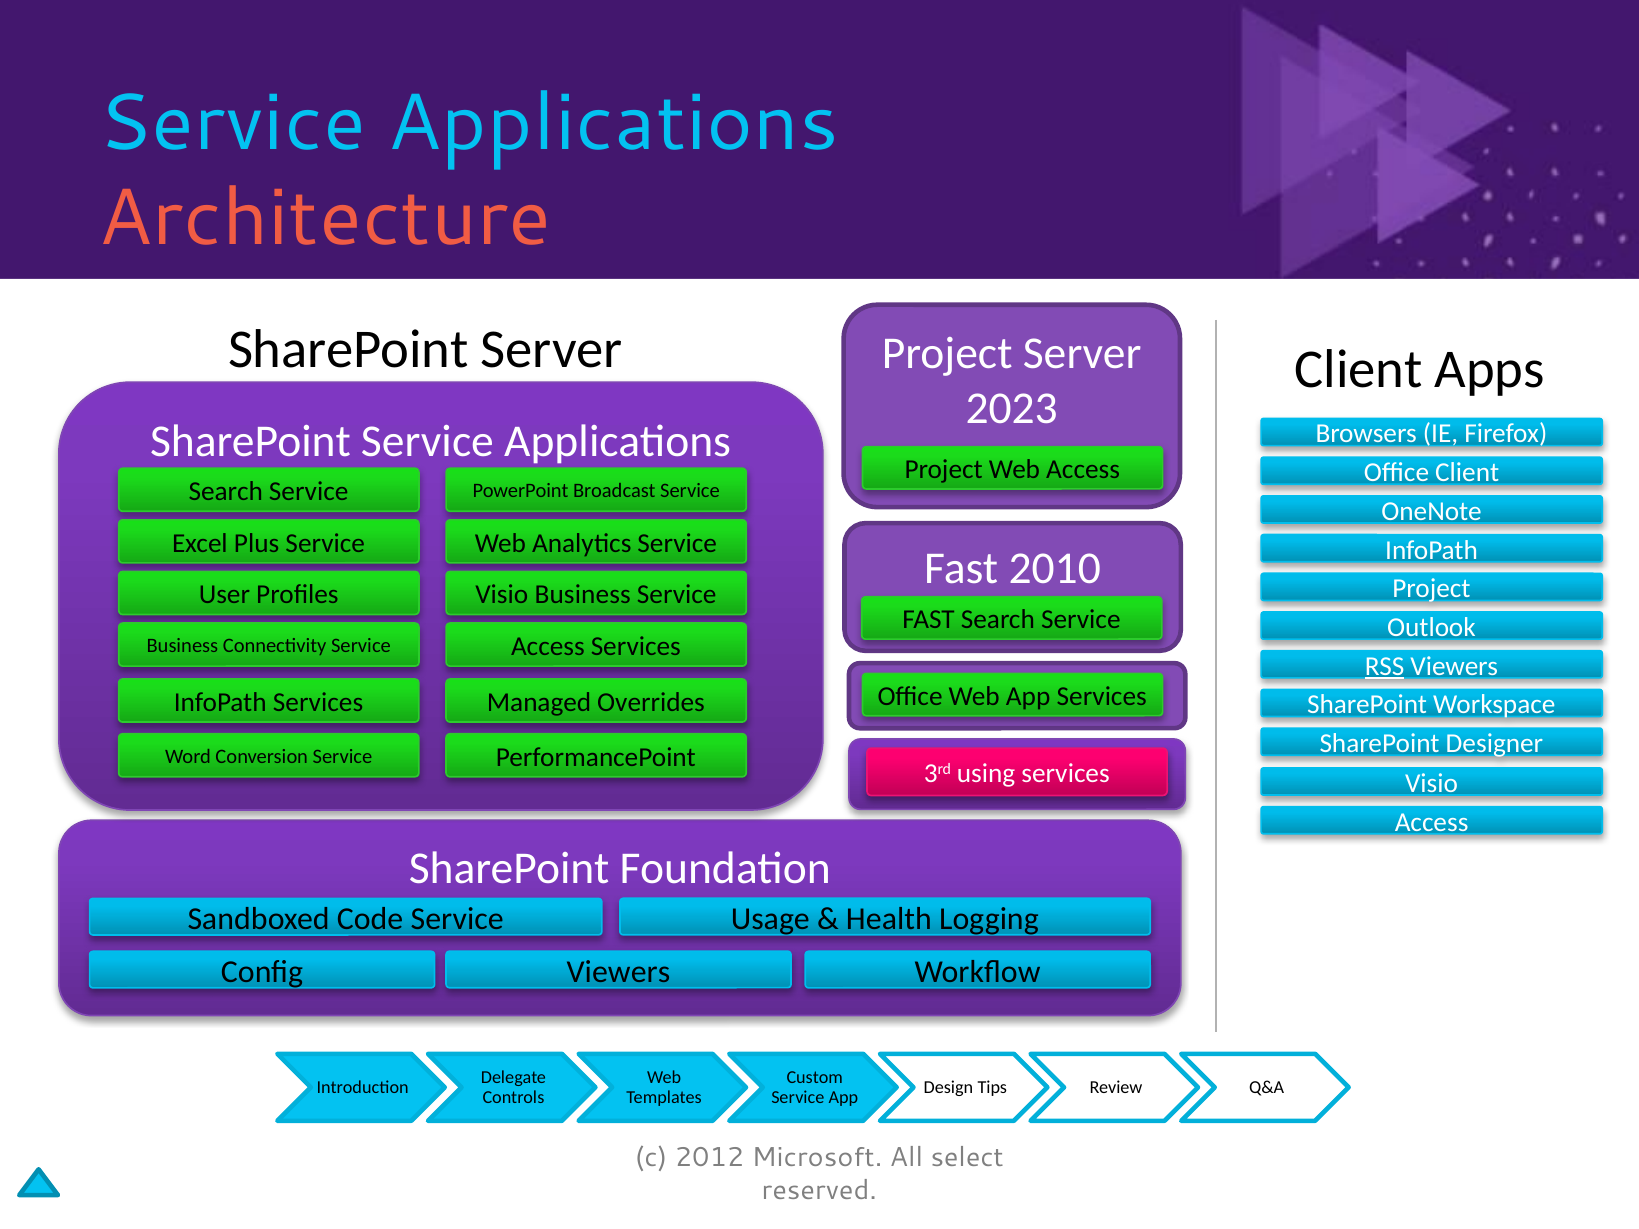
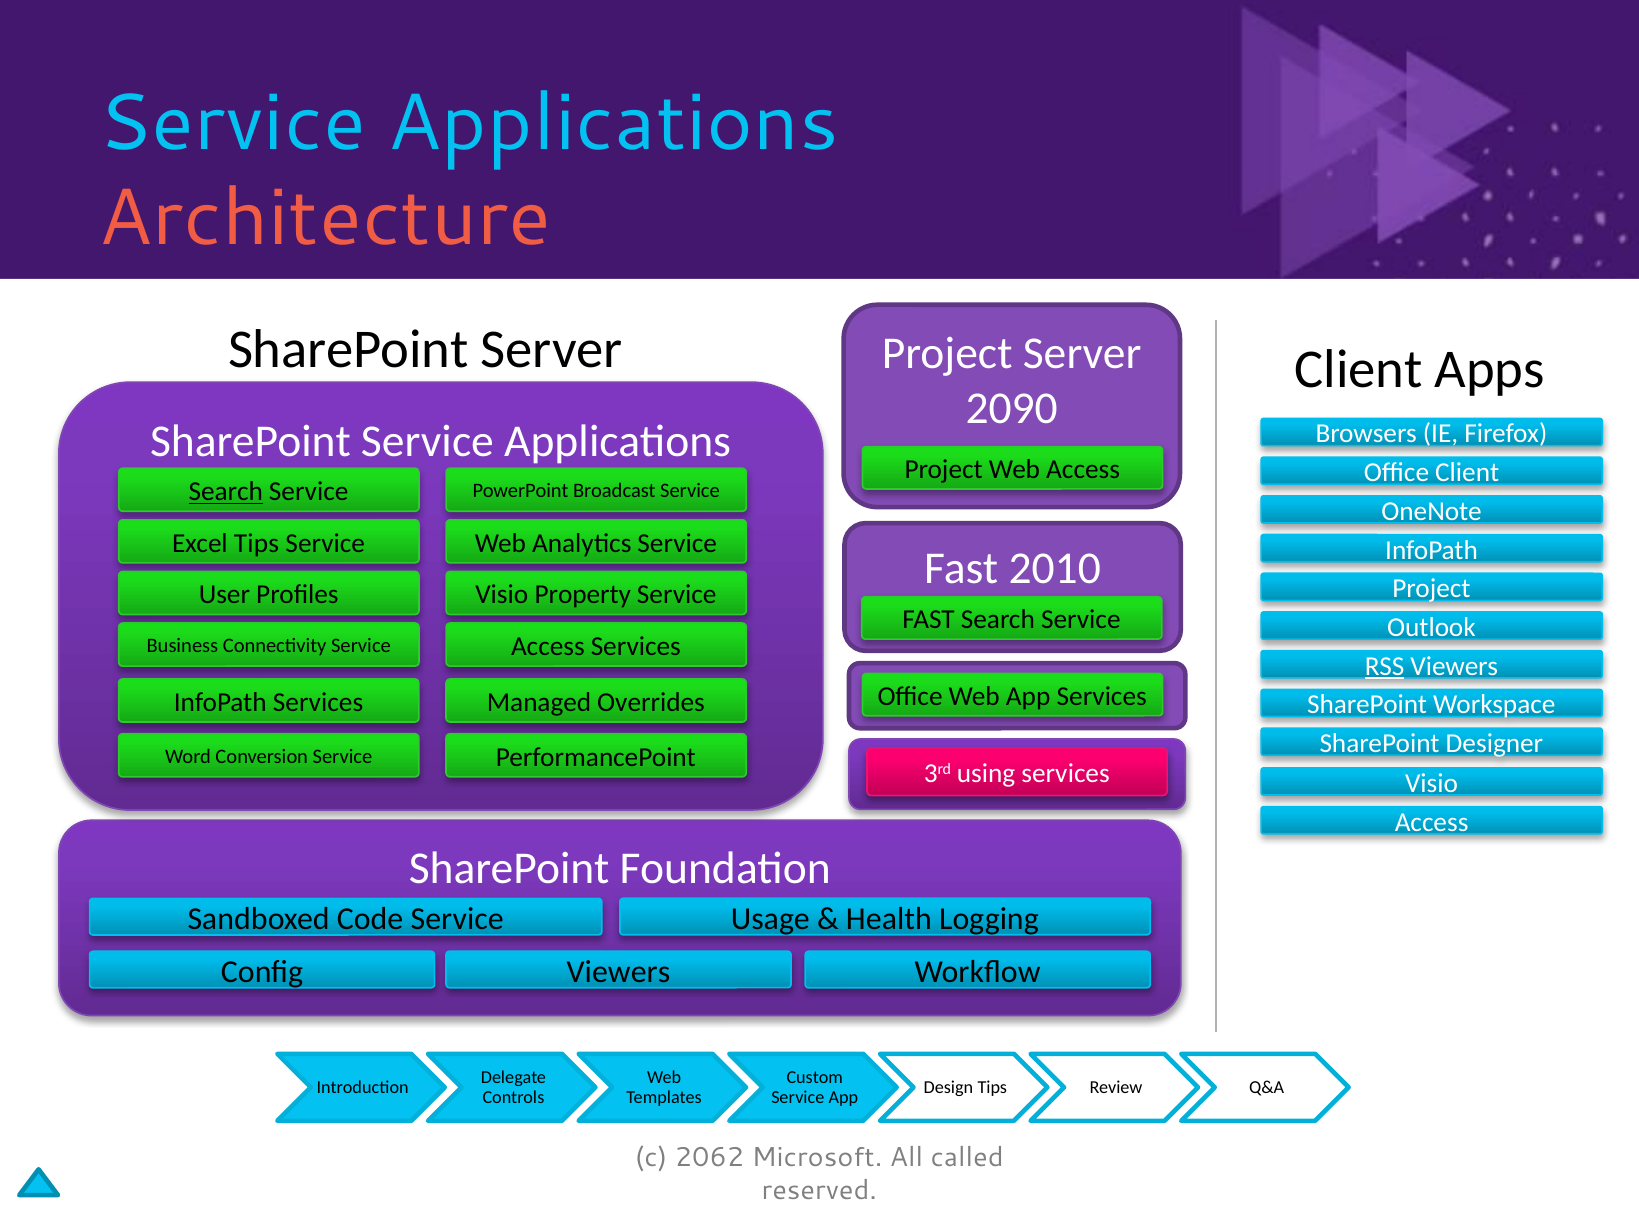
2023: 2023 -> 2090
Search at (226, 492) underline: none -> present
Excel Plus: Plus -> Tips
Visio Business: Business -> Property
2012: 2012 -> 2062
select: select -> called
